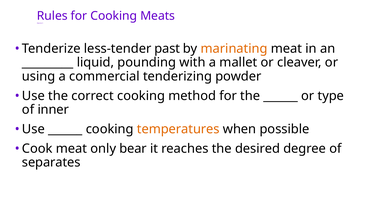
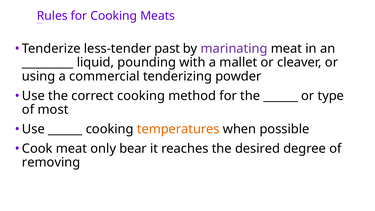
marinating colour: orange -> purple
inner: inner -> most
separates: separates -> removing
